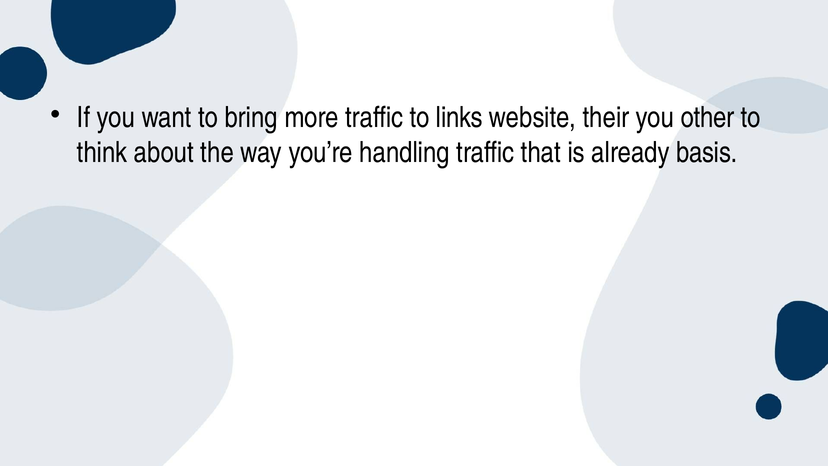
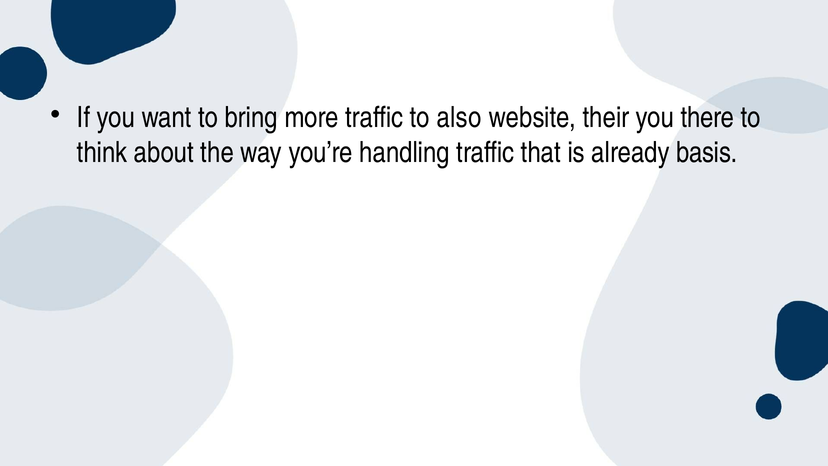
links: links -> also
other: other -> there
